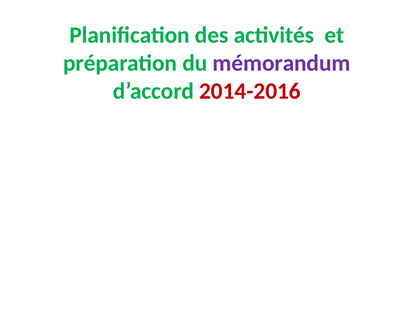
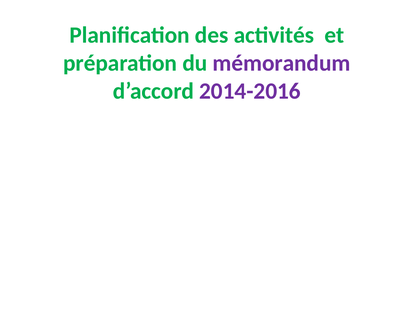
2014-2016 colour: red -> purple
